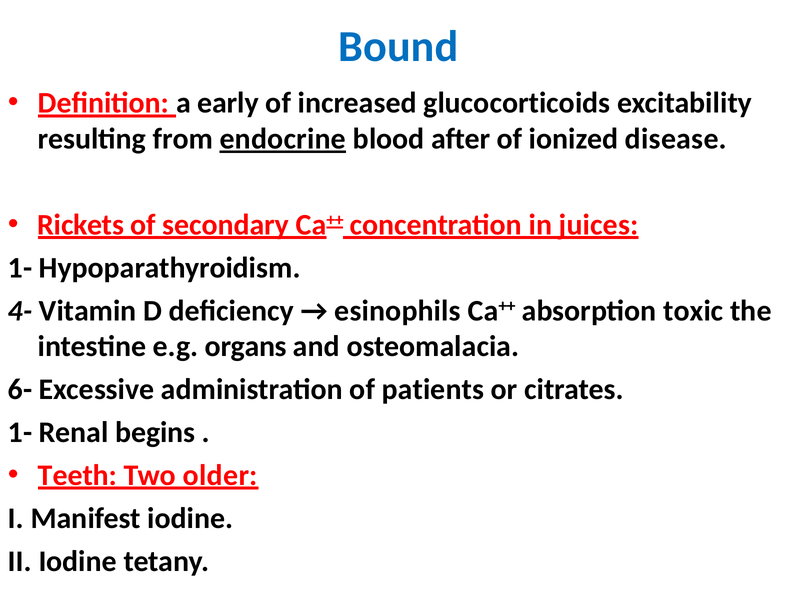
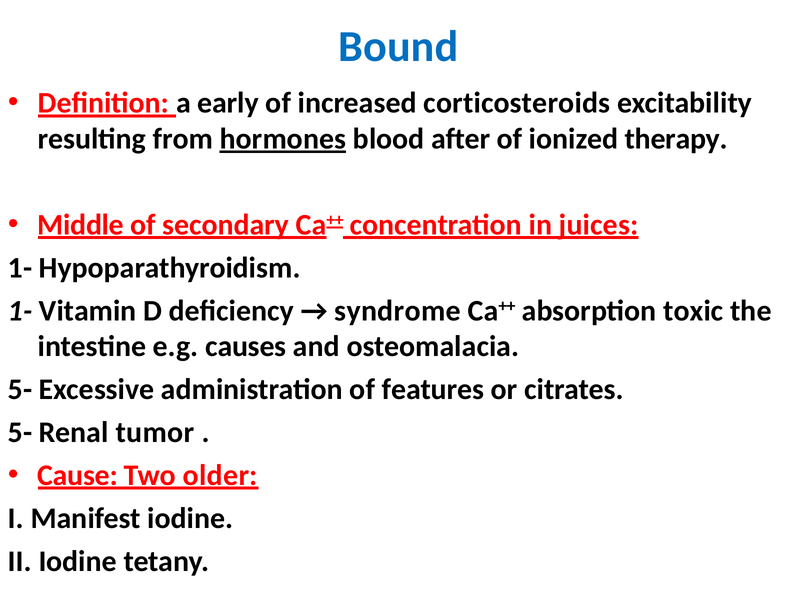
glucocorticoids: glucocorticoids -> corticosteroids
endocrine: endocrine -> hormones
disease: disease -> therapy
Rickets: Rickets -> Middle
4- at (20, 311): 4- -> 1-
esinophils: esinophils -> syndrome
organs: organs -> causes
6- at (20, 390): 6- -> 5-
patients: patients -> features
1- at (20, 433): 1- -> 5-
begins: begins -> tumor
Teeth: Teeth -> Cause
